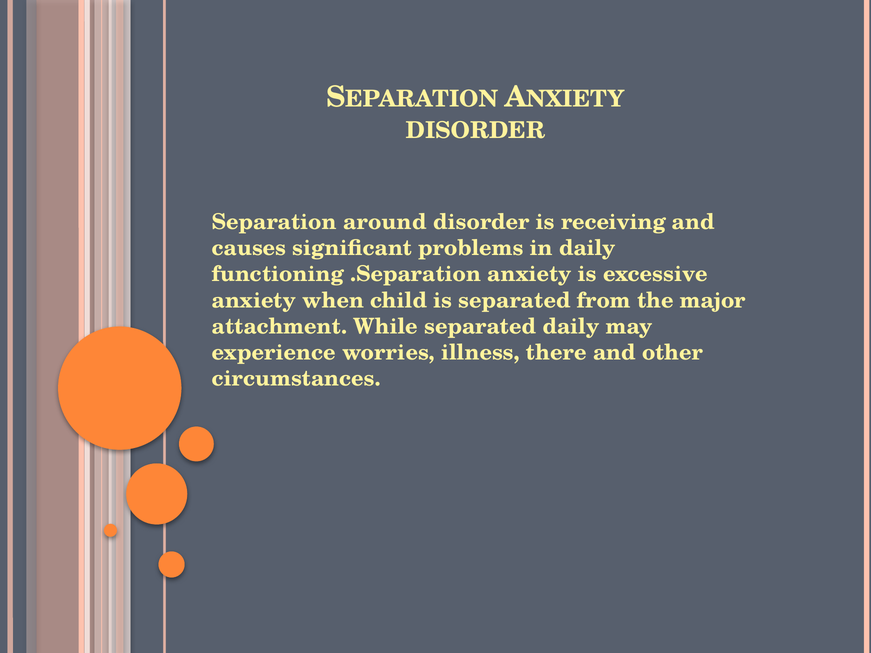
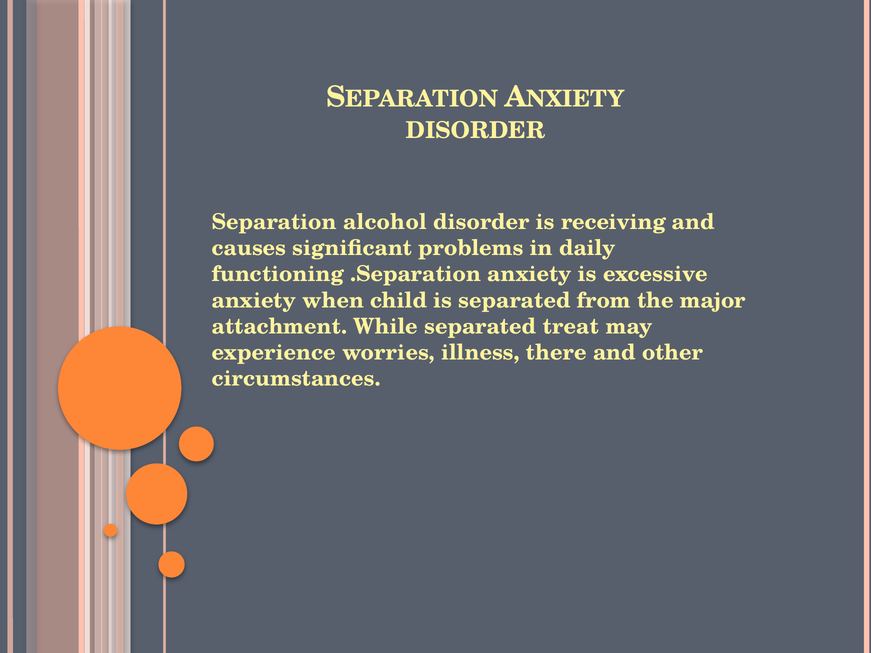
around: around -> alcohol
separated daily: daily -> treat
